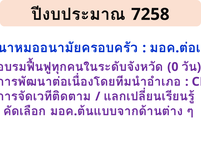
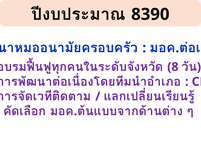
7258: 7258 -> 8390
0: 0 -> 8
